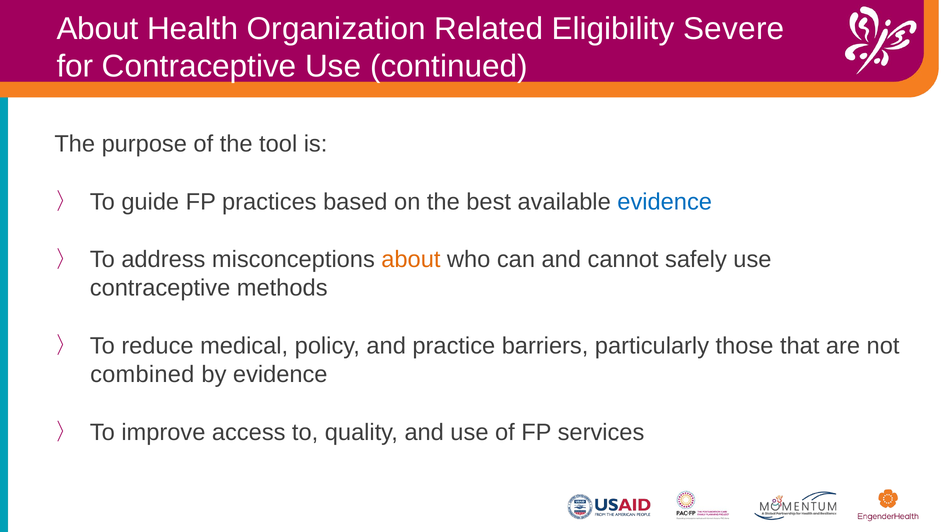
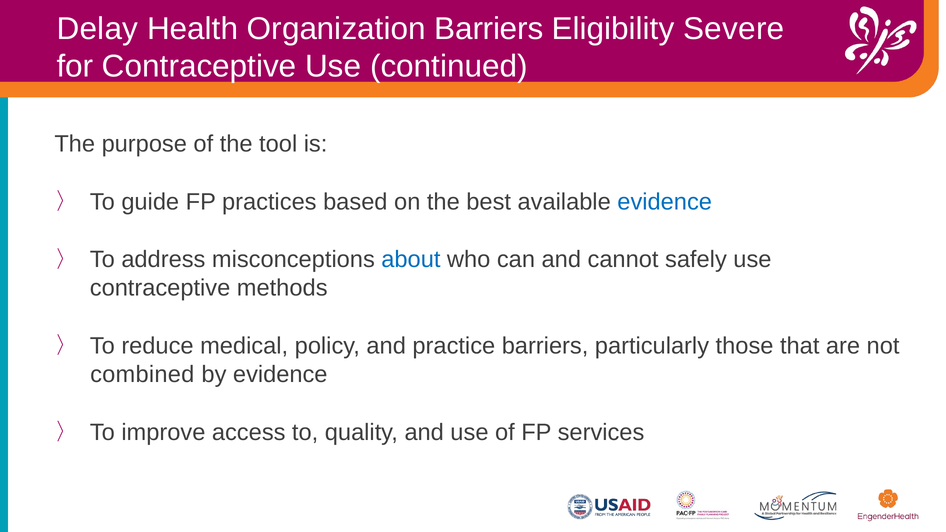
About at (98, 29): About -> Delay
Organization Related: Related -> Barriers
about at (411, 260) colour: orange -> blue
